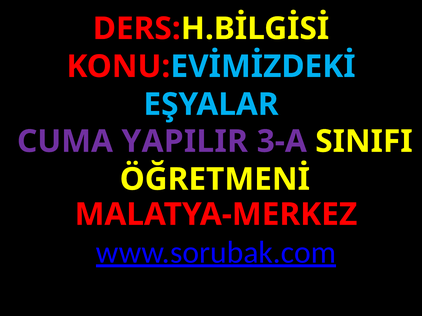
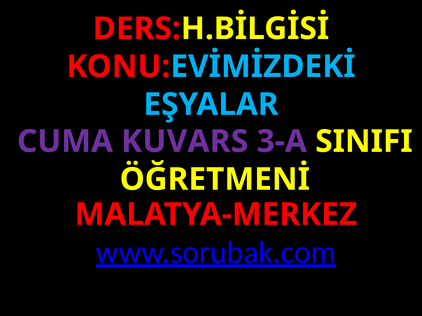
YAPILIR: YAPILIR -> KUVARS
